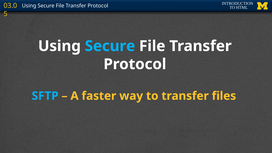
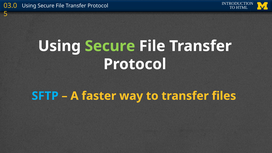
Secure at (110, 46) colour: light blue -> light green
